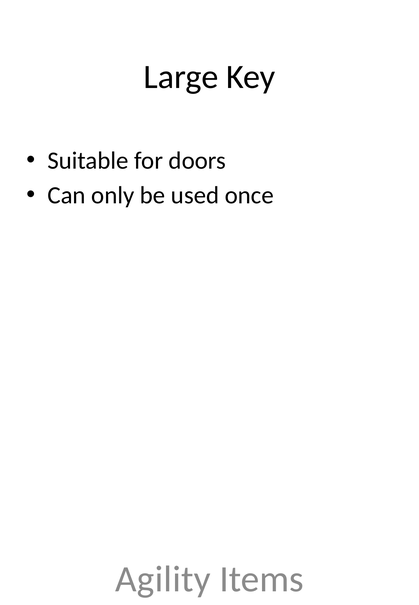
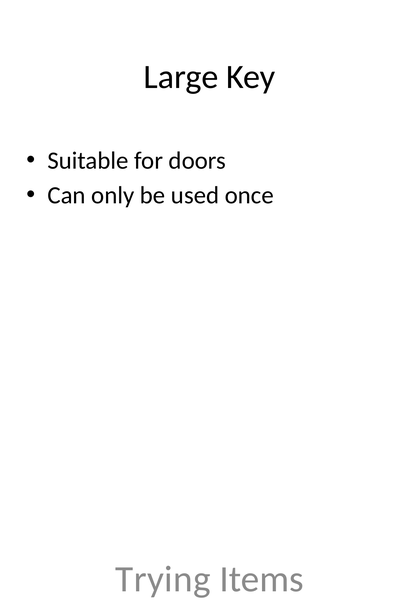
Agility: Agility -> Trying
